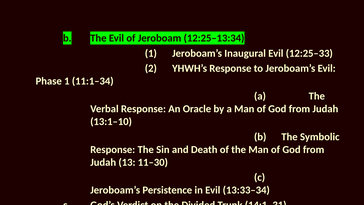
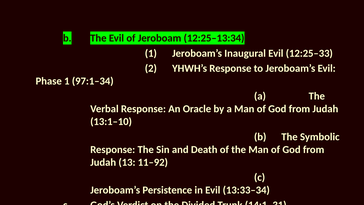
11:1–34: 11:1–34 -> 97:1–34
11–30: 11–30 -> 11–92
